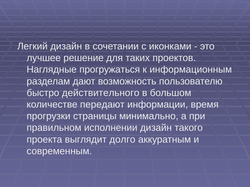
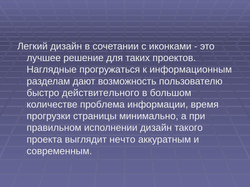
передают: передают -> проблема
долго: долго -> нечто
